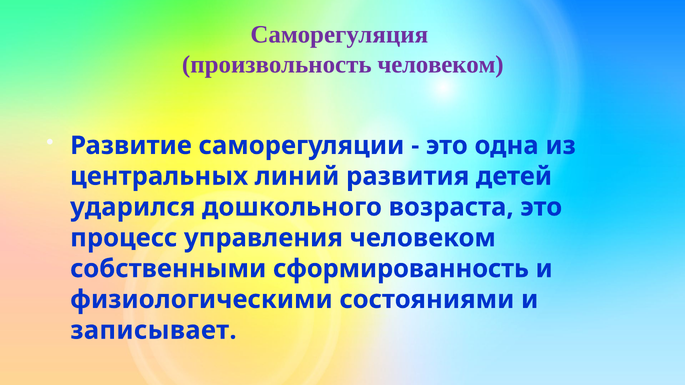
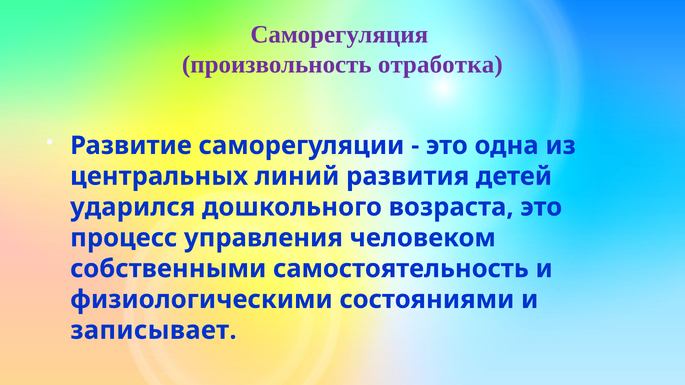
произвольность человеком: человеком -> отработка
сформированность: сформированность -> самостоятельность
